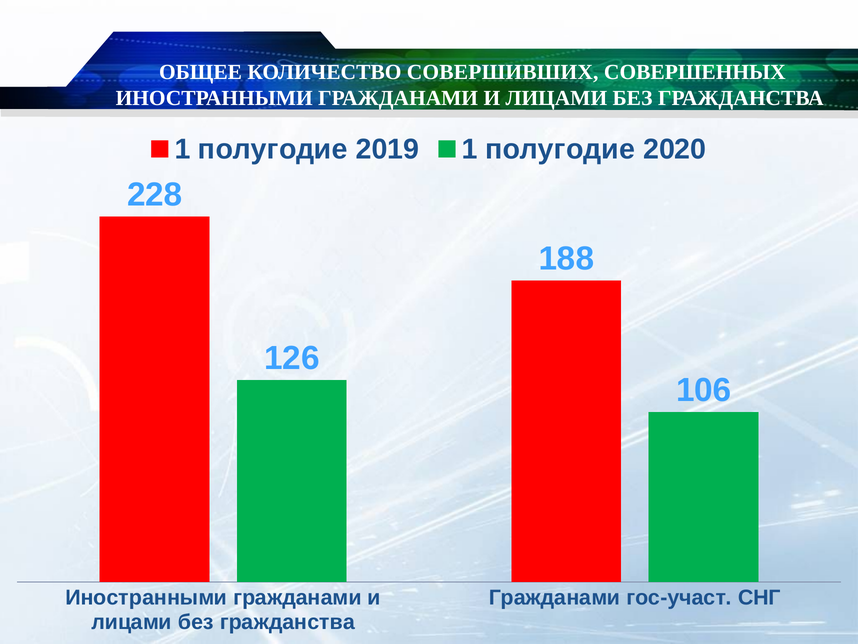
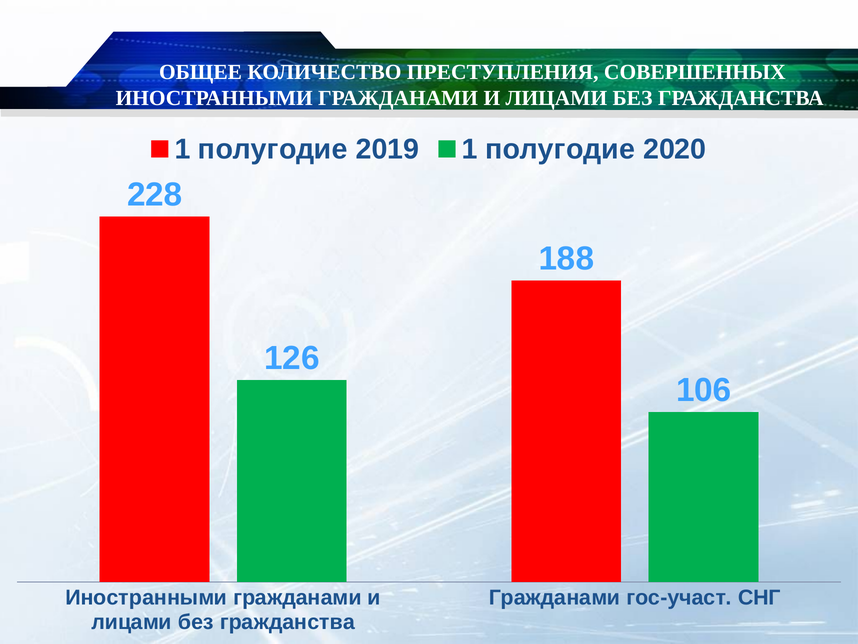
СОВЕРШИВШИХ: СОВЕРШИВШИХ -> ПРЕСТУПЛЕНИЯ
